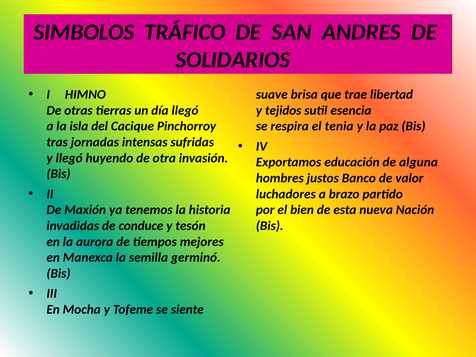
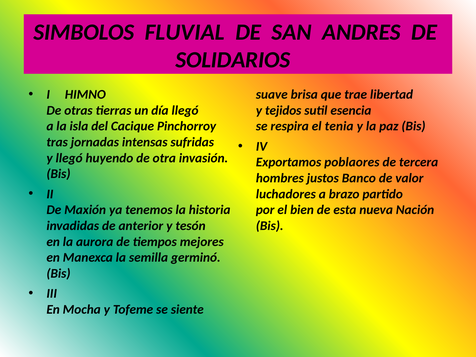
TRÁFICO: TRÁFICO -> FLUVIAL
educación: educación -> poblaores
alguna: alguna -> tercera
conduce: conduce -> anterior
